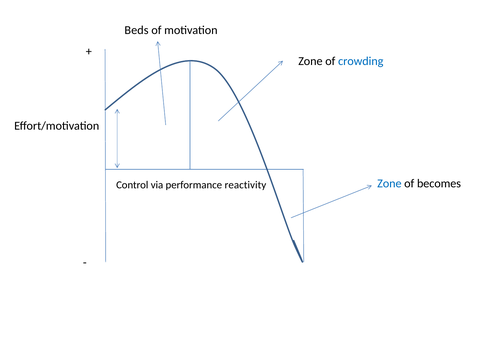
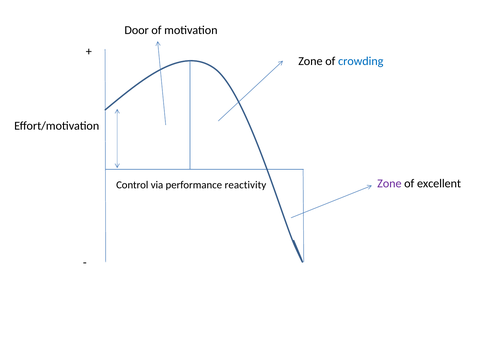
Beds: Beds -> Door
Zone at (389, 184) colour: blue -> purple
becomes: becomes -> excellent
